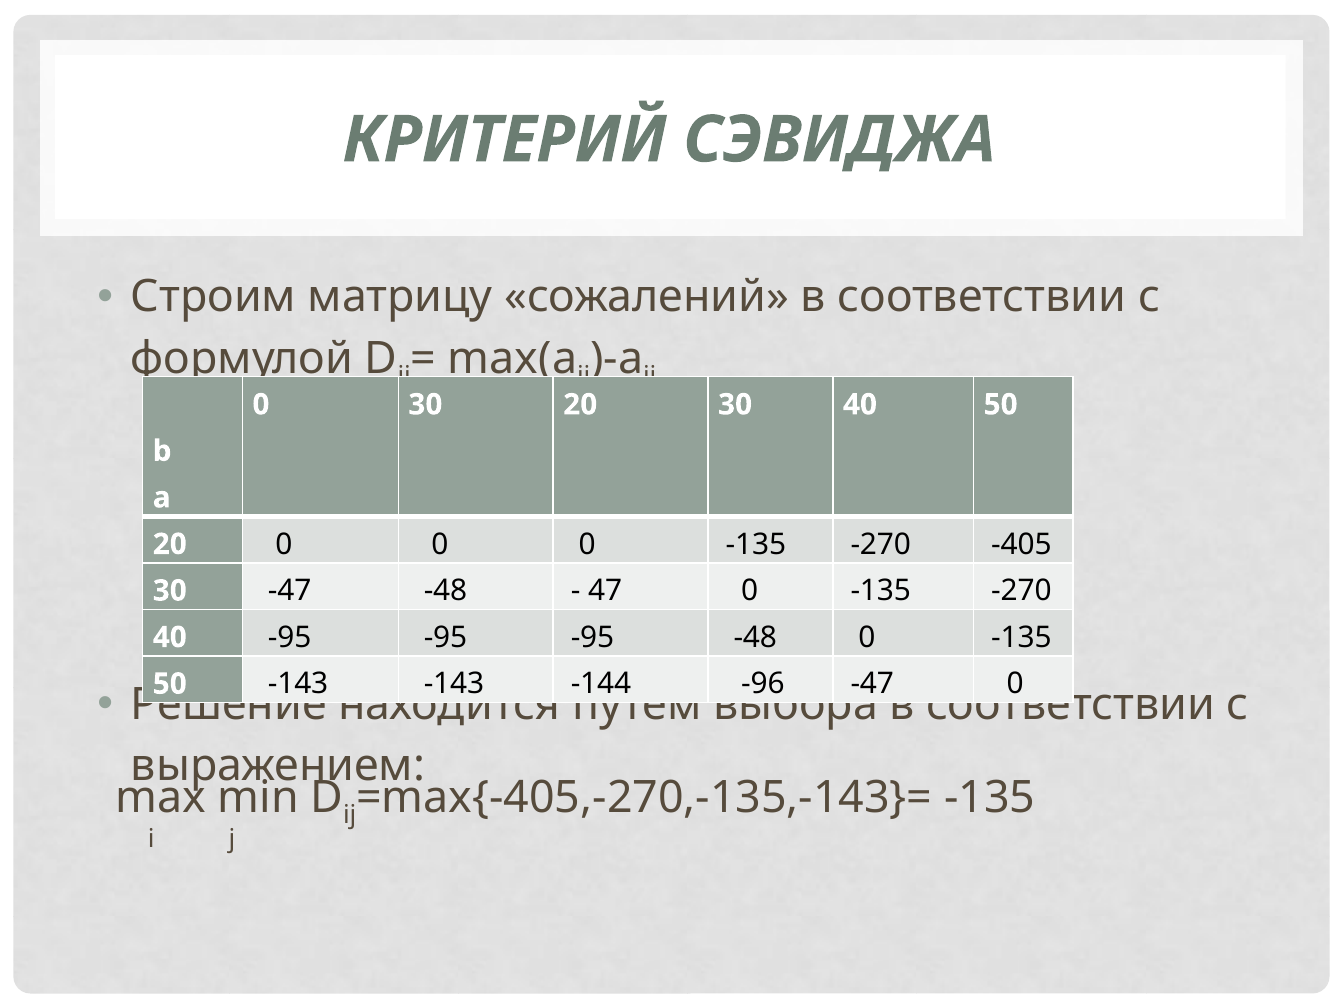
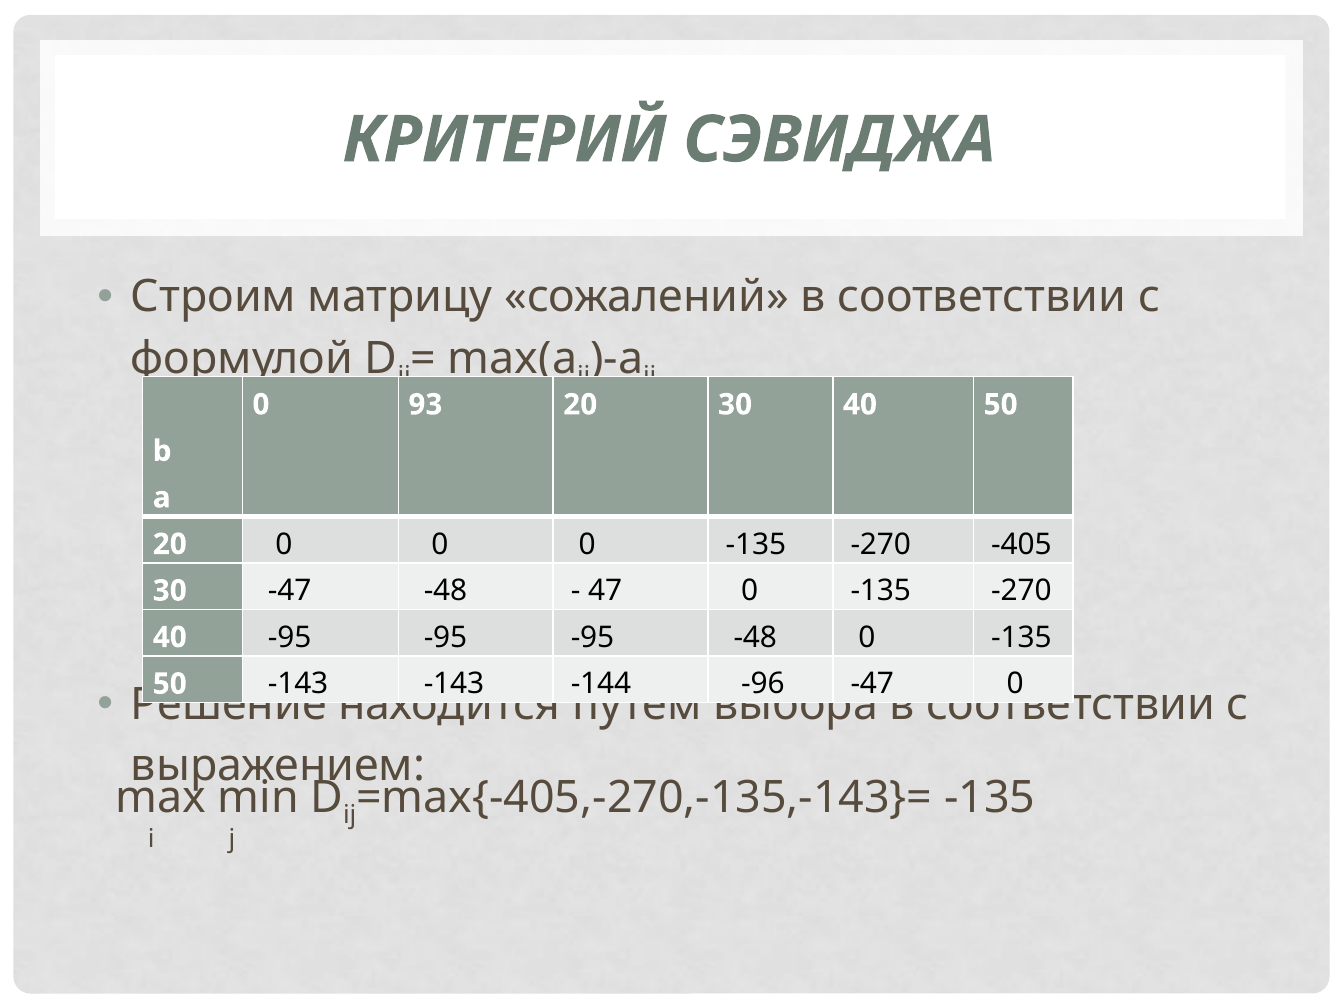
0 30: 30 -> 93
